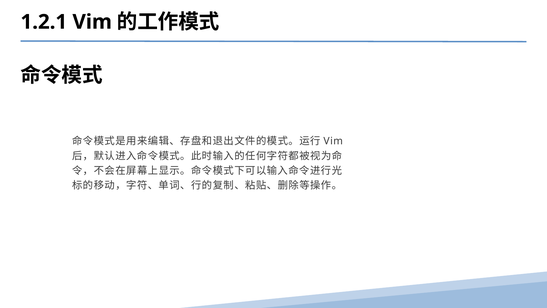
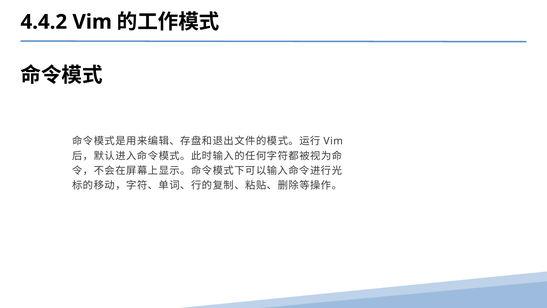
1.2.1: 1.2.1 -> 4.4.2
